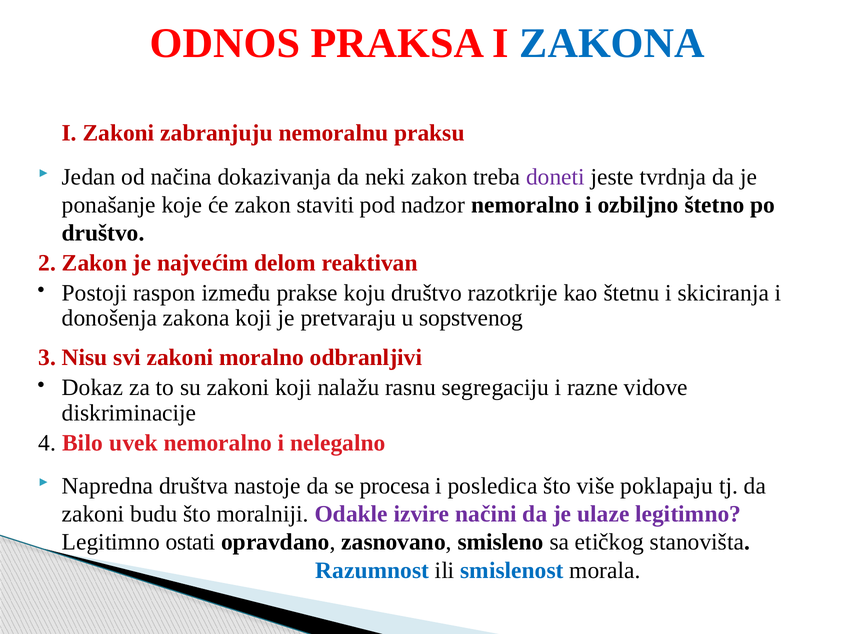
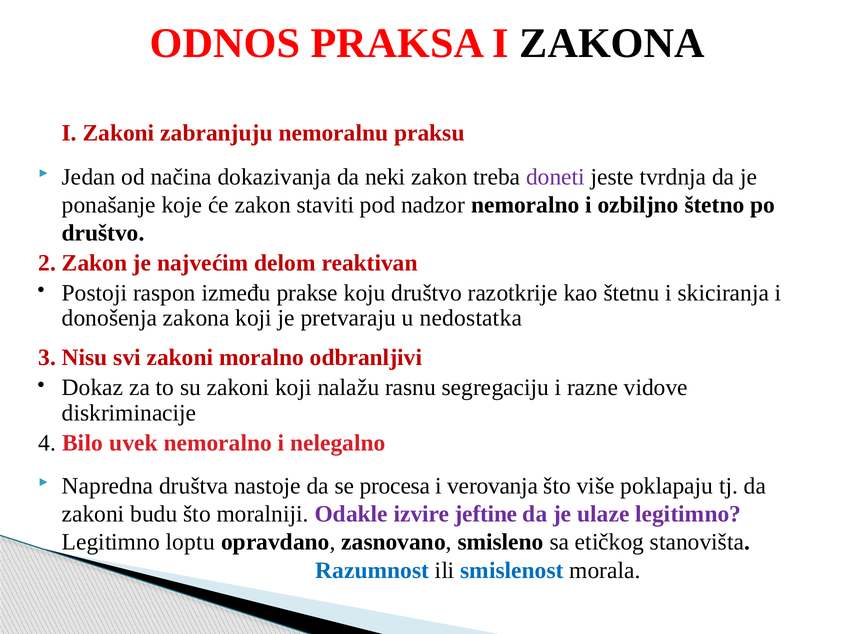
ZAKONA at (612, 43) colour: blue -> black
sopstvenog: sopstvenog -> nedostatka
posledica: posledica -> verovanja
načini: načini -> jeftine
ostati: ostati -> loptu
